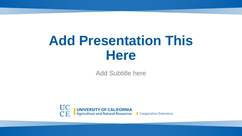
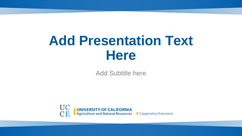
This: This -> Text
